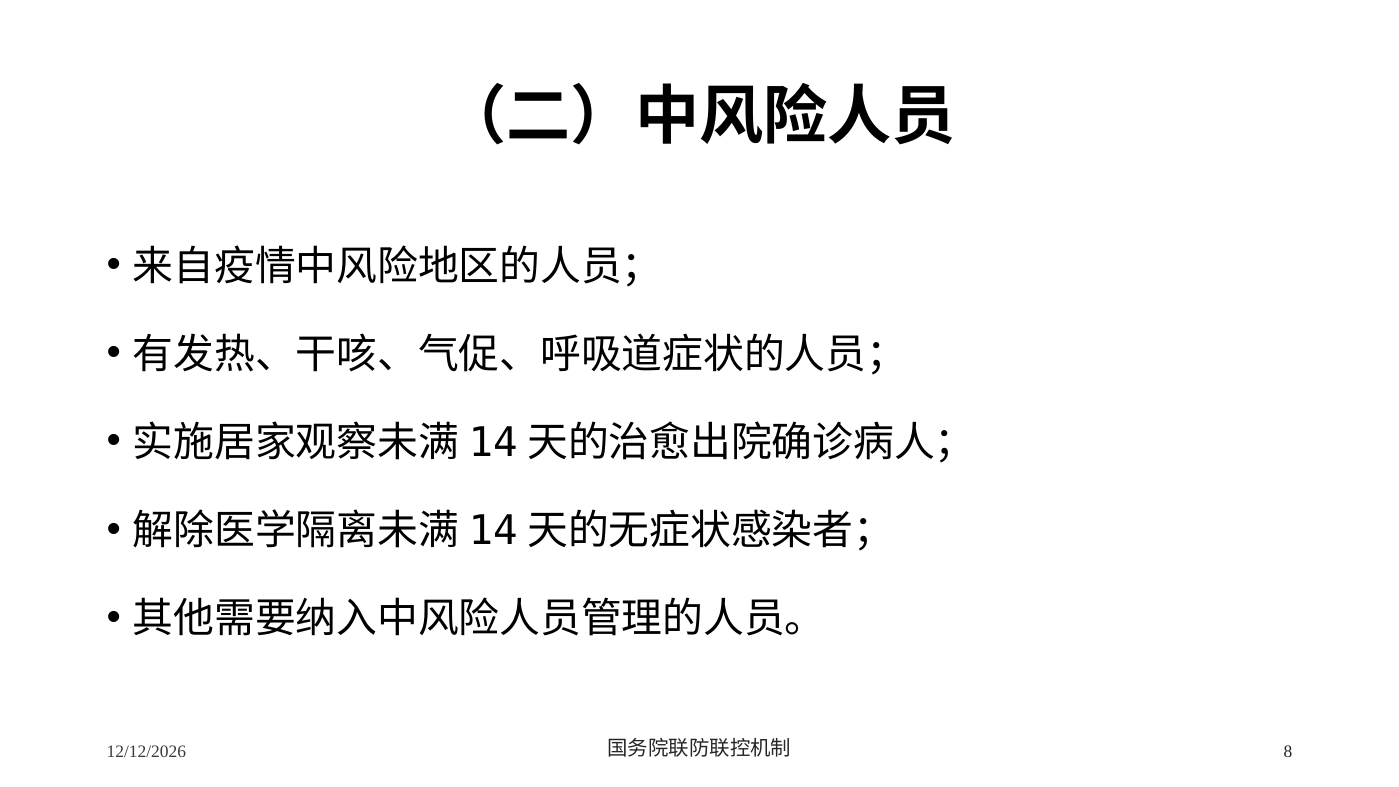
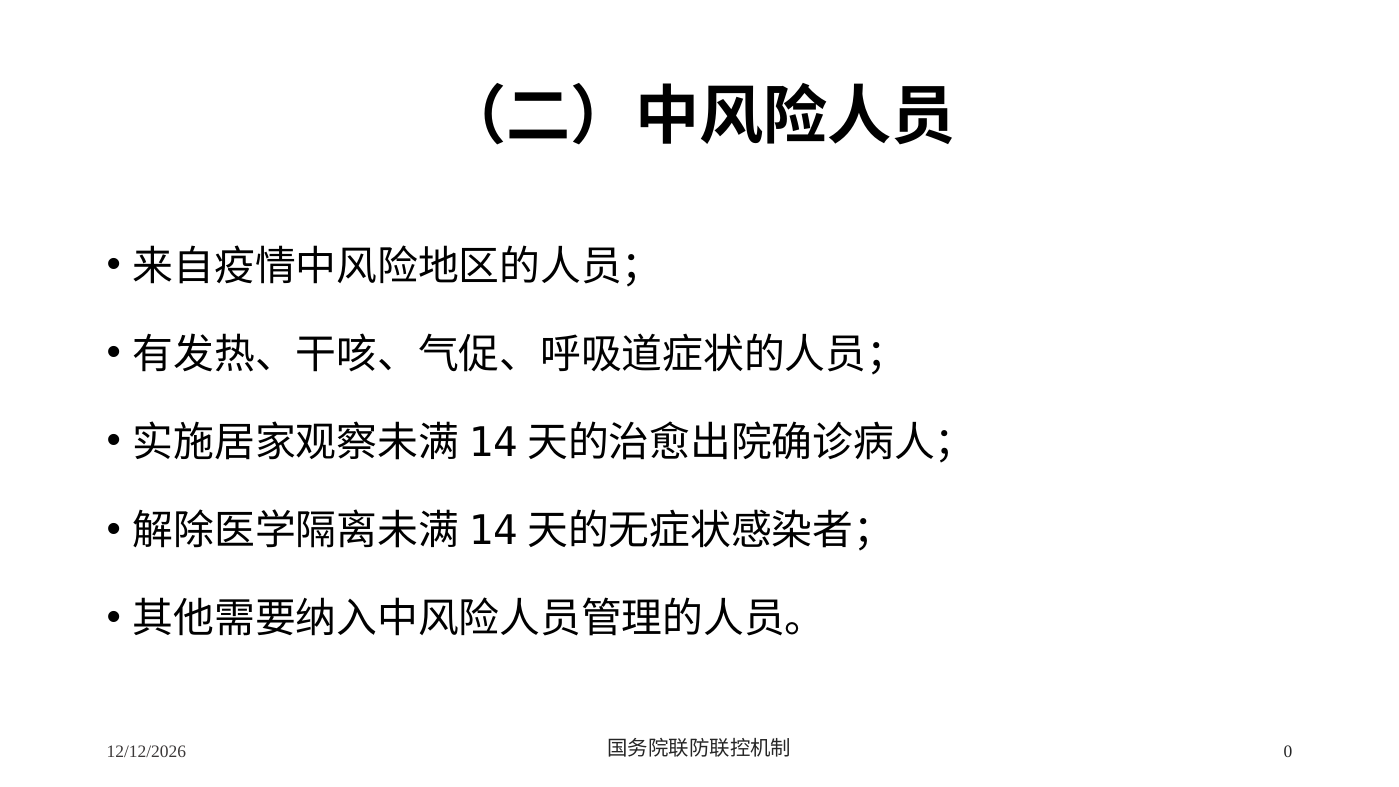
8: 8 -> 0
